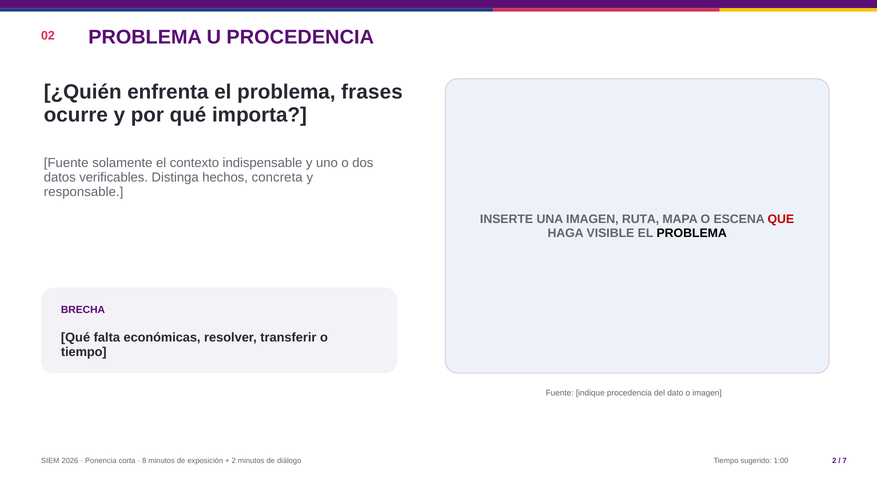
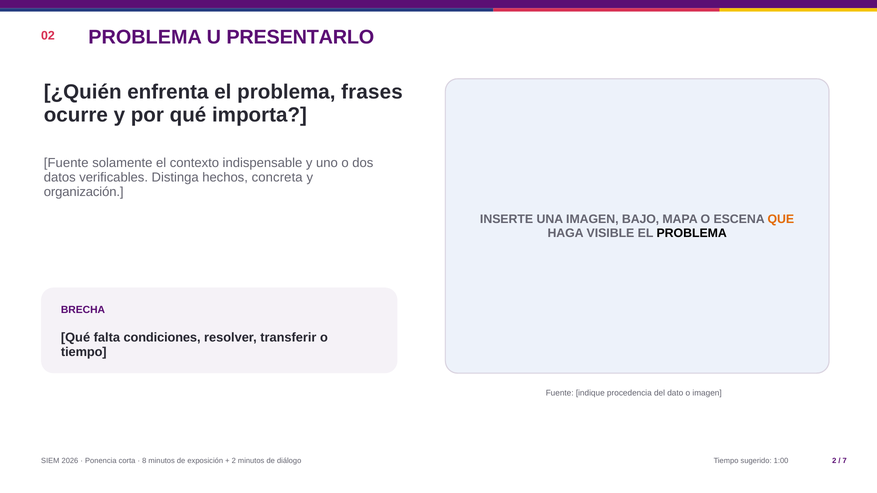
U PROCEDENCIA: PROCEDENCIA -> PRESENTARLO
responsable: responsable -> organización
RUTA: RUTA -> BAJO
QUE colour: red -> orange
económicas: económicas -> condiciones
